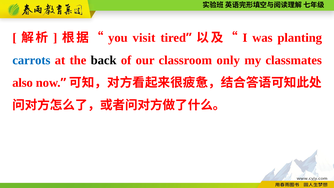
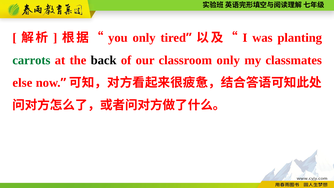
visit at (144, 38): visit -> only
carrots colour: blue -> green
also: also -> else
